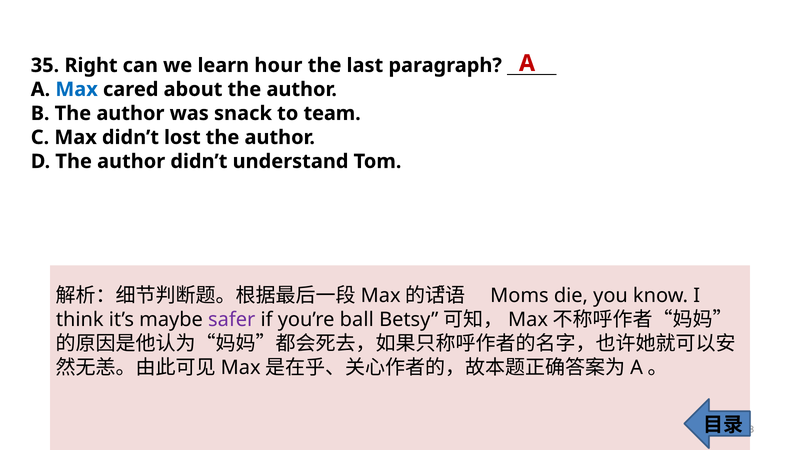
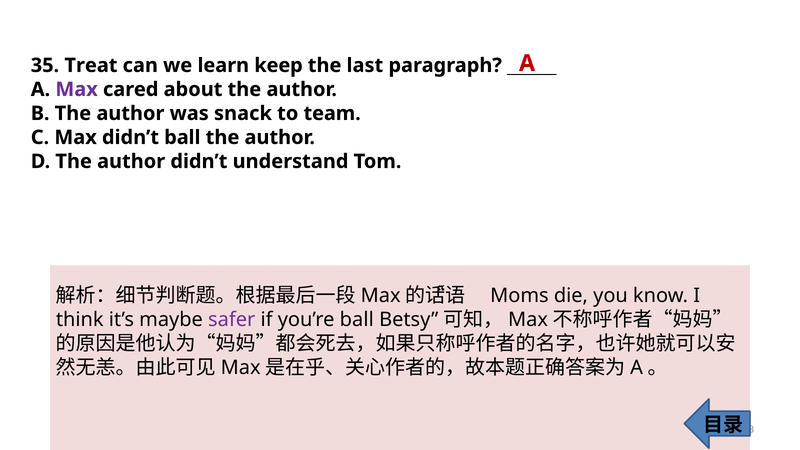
Right: Right -> Treat
hour: hour -> keep
Max at (77, 89) colour: blue -> purple
didn’t lost: lost -> ball
